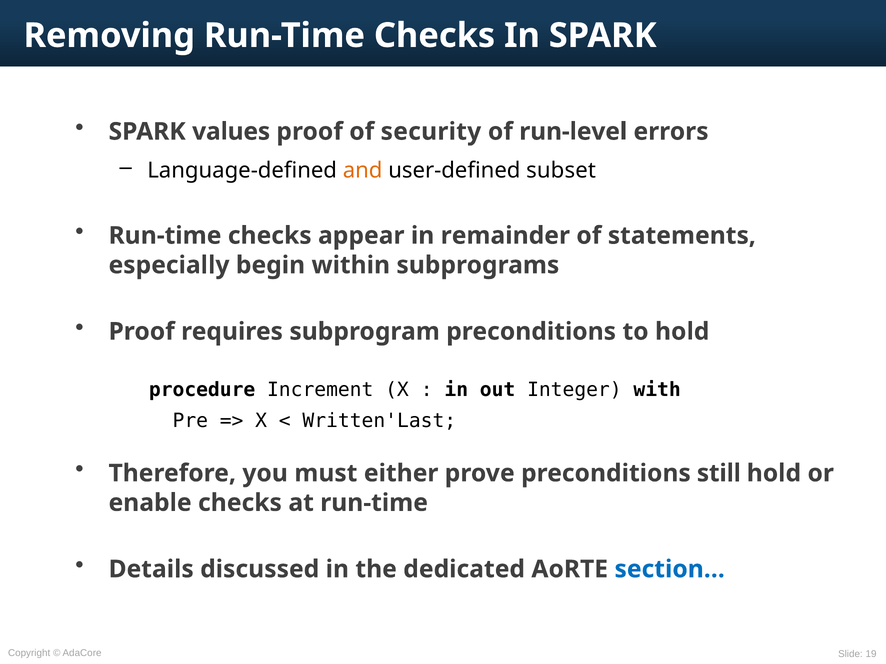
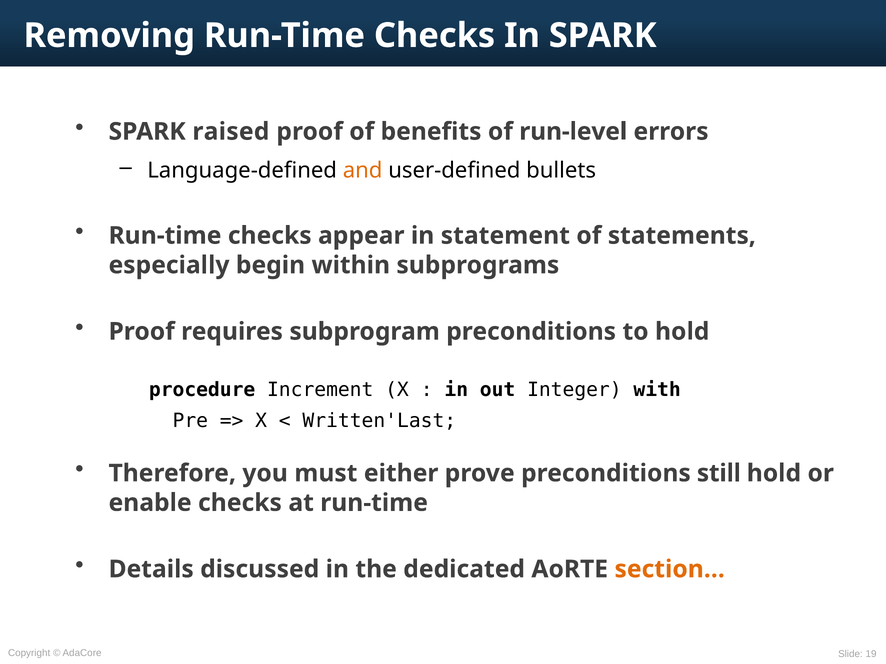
values: values -> raised
security: security -> benefits
subset: subset -> bullets
remainder: remainder -> statement
section… colour: blue -> orange
